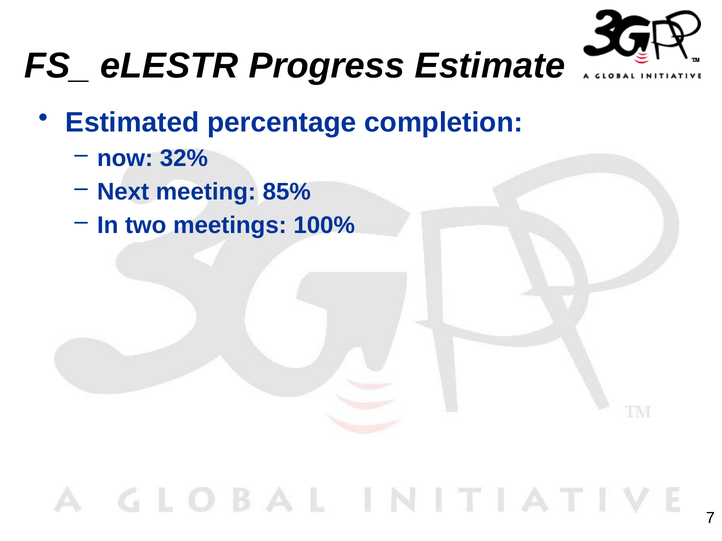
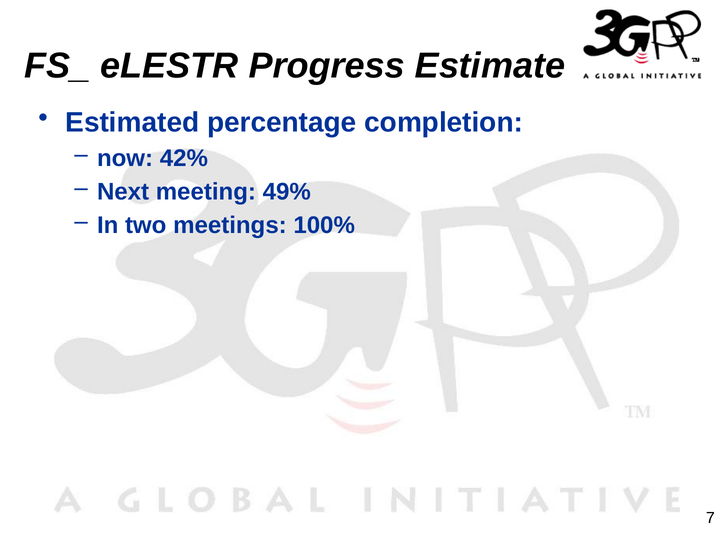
32%: 32% -> 42%
85%: 85% -> 49%
